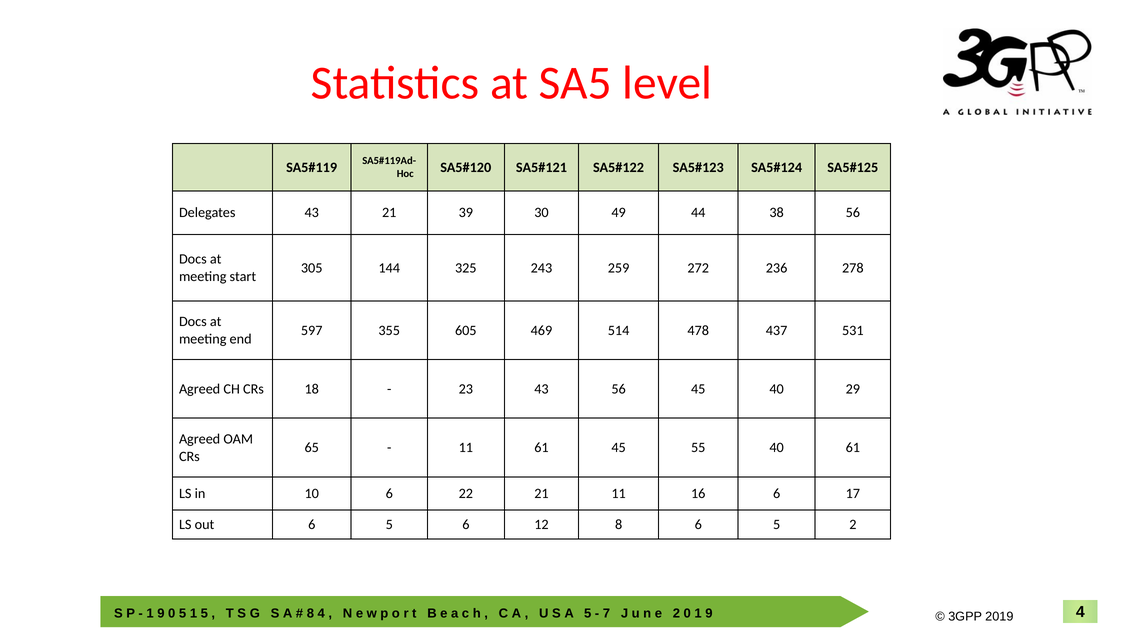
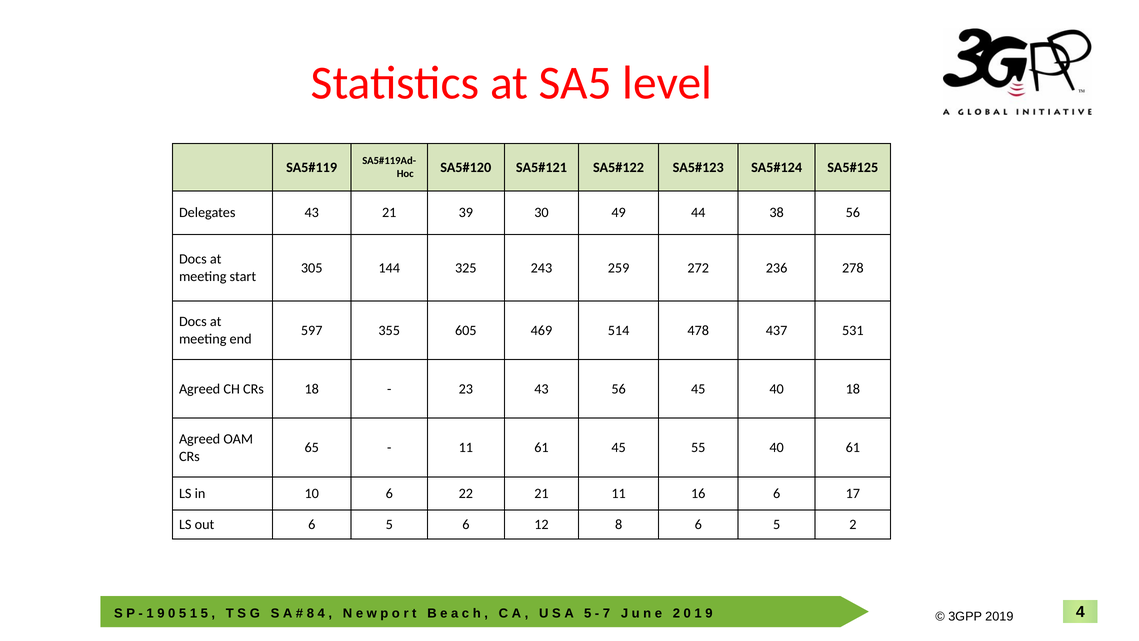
40 29: 29 -> 18
